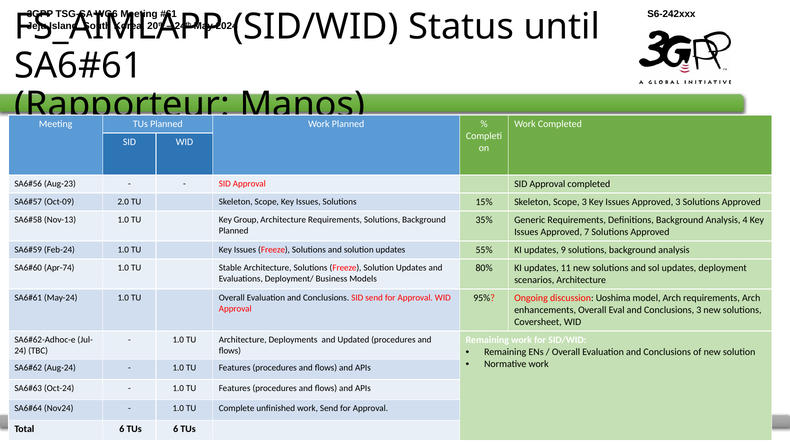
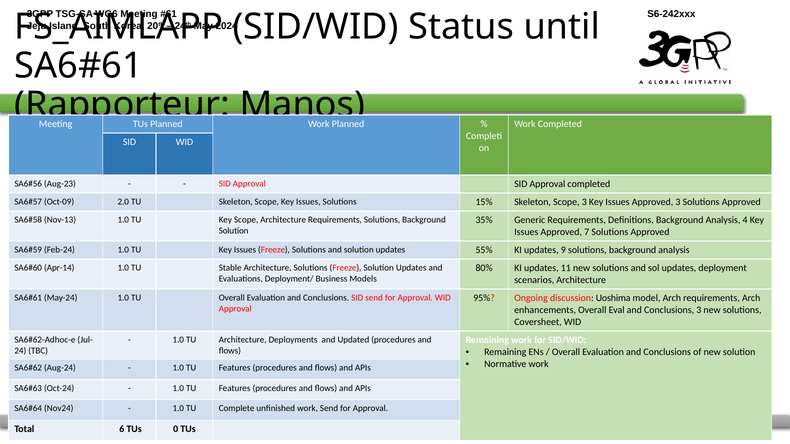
Key Group: Group -> Scope
Planned at (234, 231): Planned -> Solution
Apr-74: Apr-74 -> Apr-14
TUs 6: 6 -> 0
